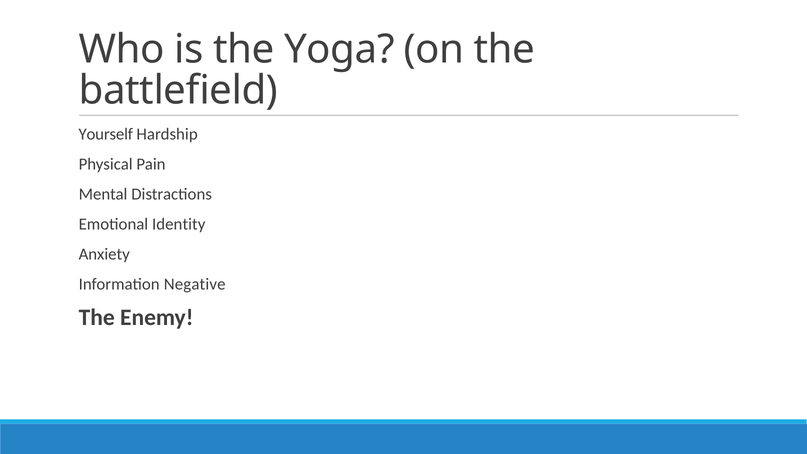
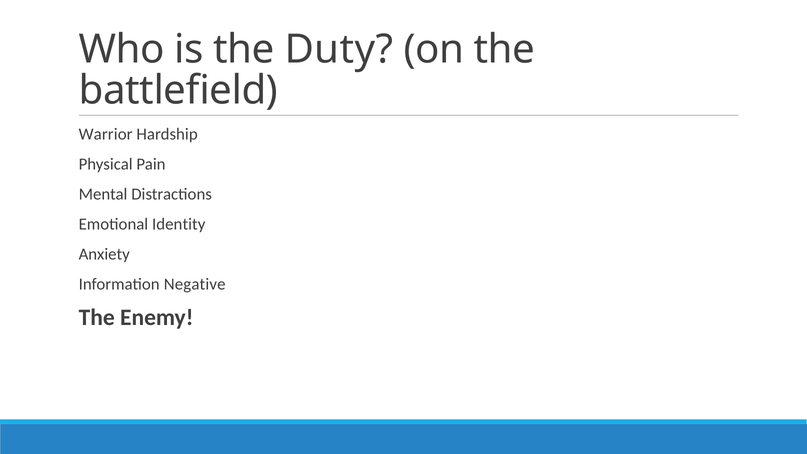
Yoga: Yoga -> Duty
Yourself: Yourself -> Warrior
